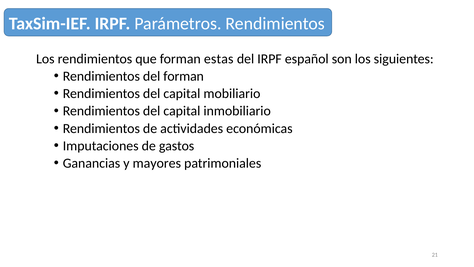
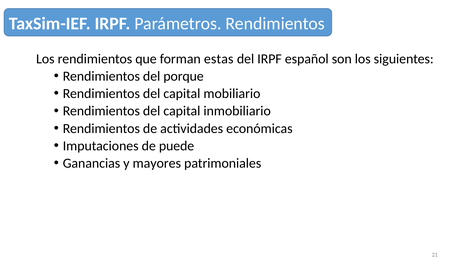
del forman: forman -> porque
gastos: gastos -> puede
